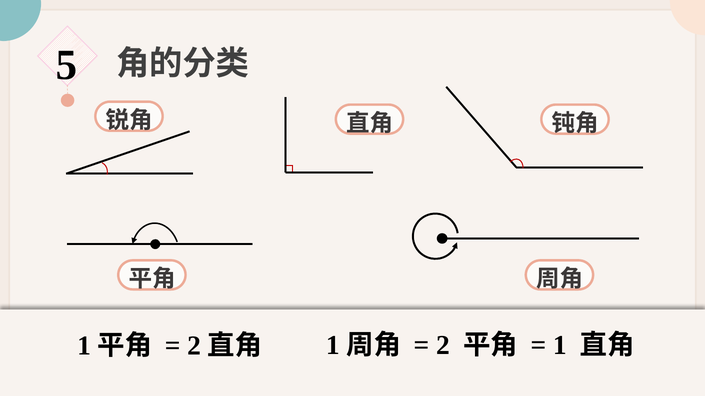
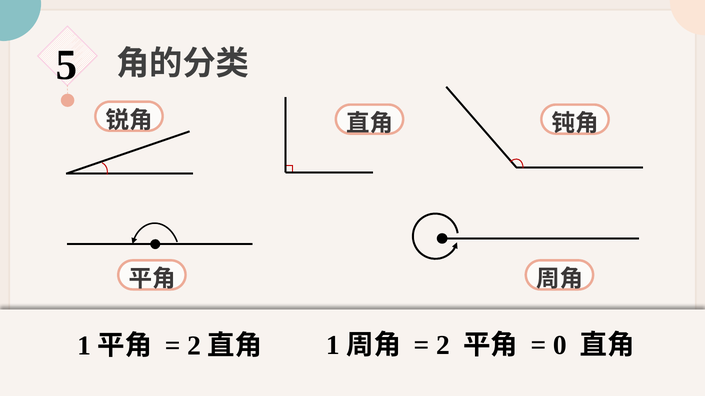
1 at (560, 346): 1 -> 0
